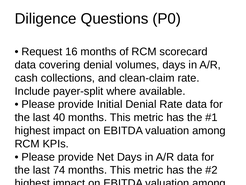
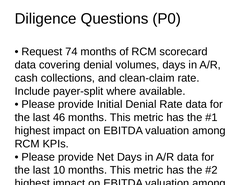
16: 16 -> 74
40: 40 -> 46
74: 74 -> 10
